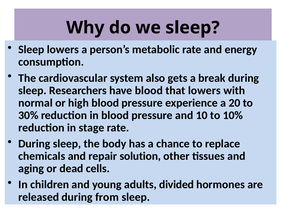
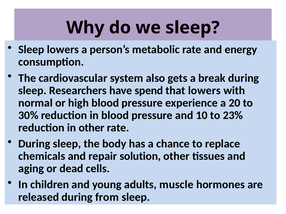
have blood: blood -> spend
10%: 10% -> 23%
in stage: stage -> other
divided: divided -> muscle
